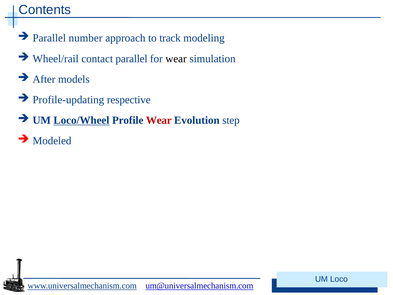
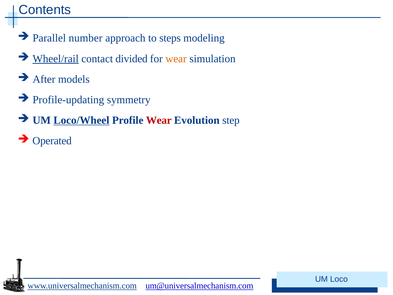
track: track -> steps
Wheel/rail underline: none -> present
contact parallel: parallel -> divided
wear at (176, 59) colour: black -> orange
respective: respective -> symmetry
Modeled: Modeled -> Operated
